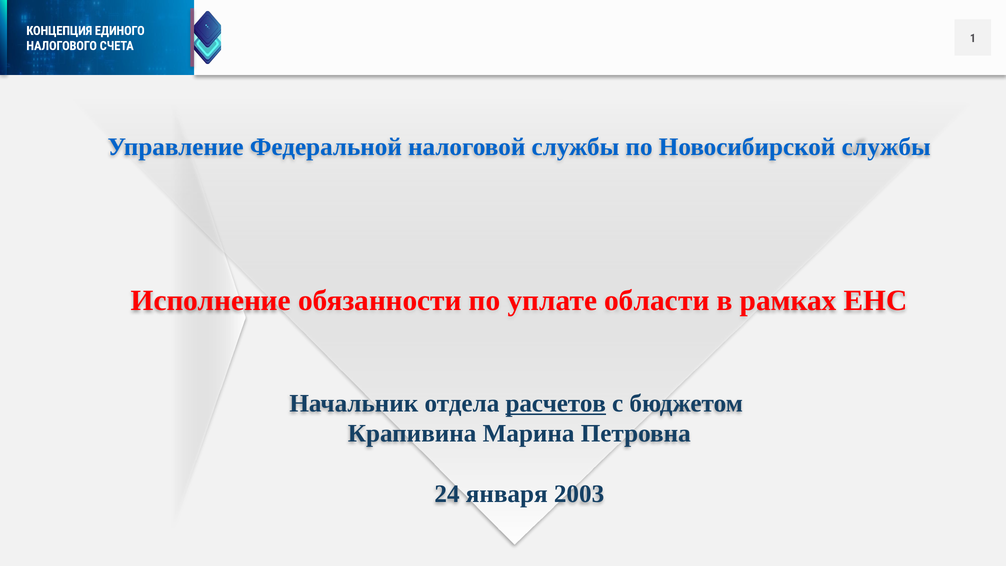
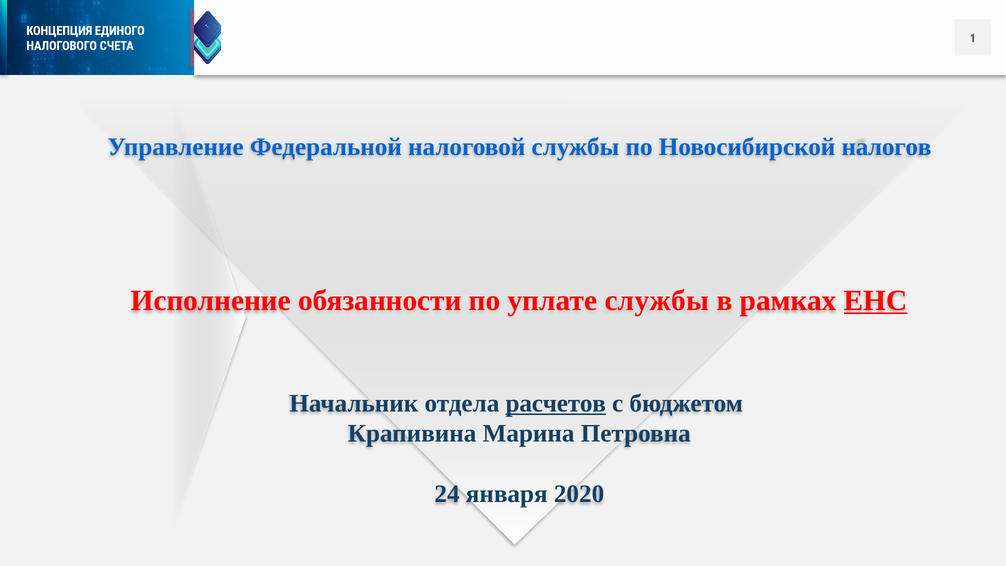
Новосибирской службы: службы -> налогов
уплате области: области -> службы
ЕНС underline: none -> present
2003: 2003 -> 2020
